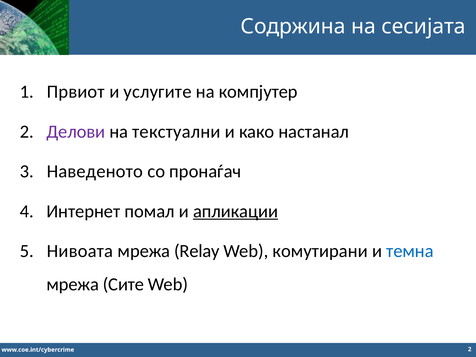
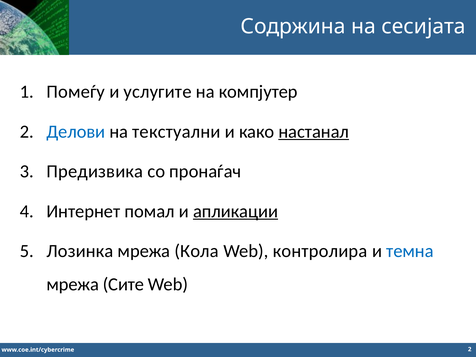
Првиот: Првиот -> Помеѓу
Делови colour: purple -> blue
настанал underline: none -> present
Наведеното: Наведеното -> Предизвика
Нивоата: Нивоата -> Лозинка
Relay: Relay -> Кола
комутирани: комутирани -> контролира
